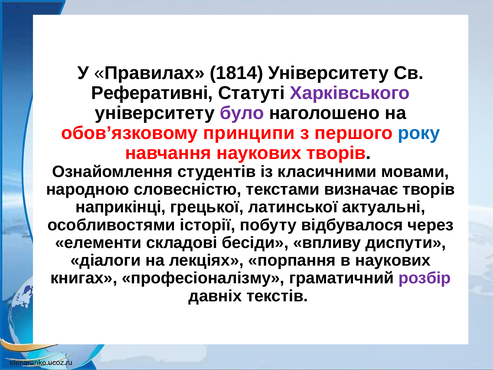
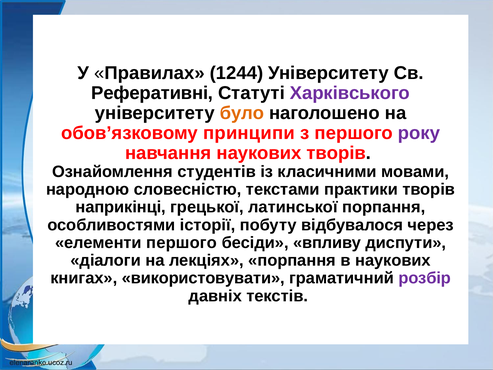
1814: 1814 -> 1244
було colour: purple -> orange
року colour: blue -> purple
визначає: визначає -> практики
латинської актуальні: актуальні -> порпання
елементи складові: складові -> першого
професіоналізму: професіоналізму -> використовувати
